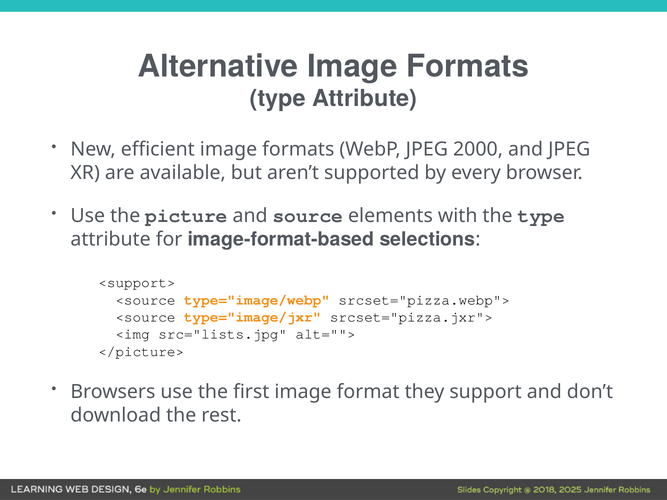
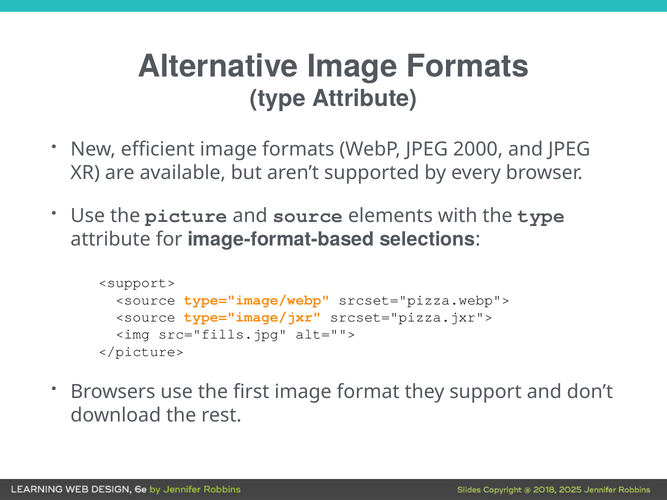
src="lists.jpg: src="lists.jpg -> src="fills.jpg
